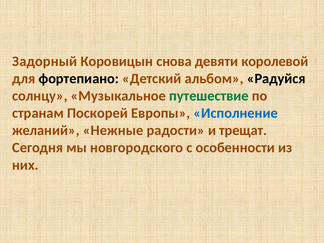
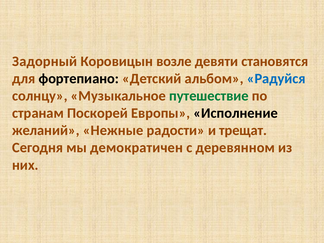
снова: снова -> возле
королевой: королевой -> становятся
Радуйся colour: black -> blue
Исполнение colour: blue -> black
новгородского: новгородского -> демократичен
особенности: особенности -> деревянном
